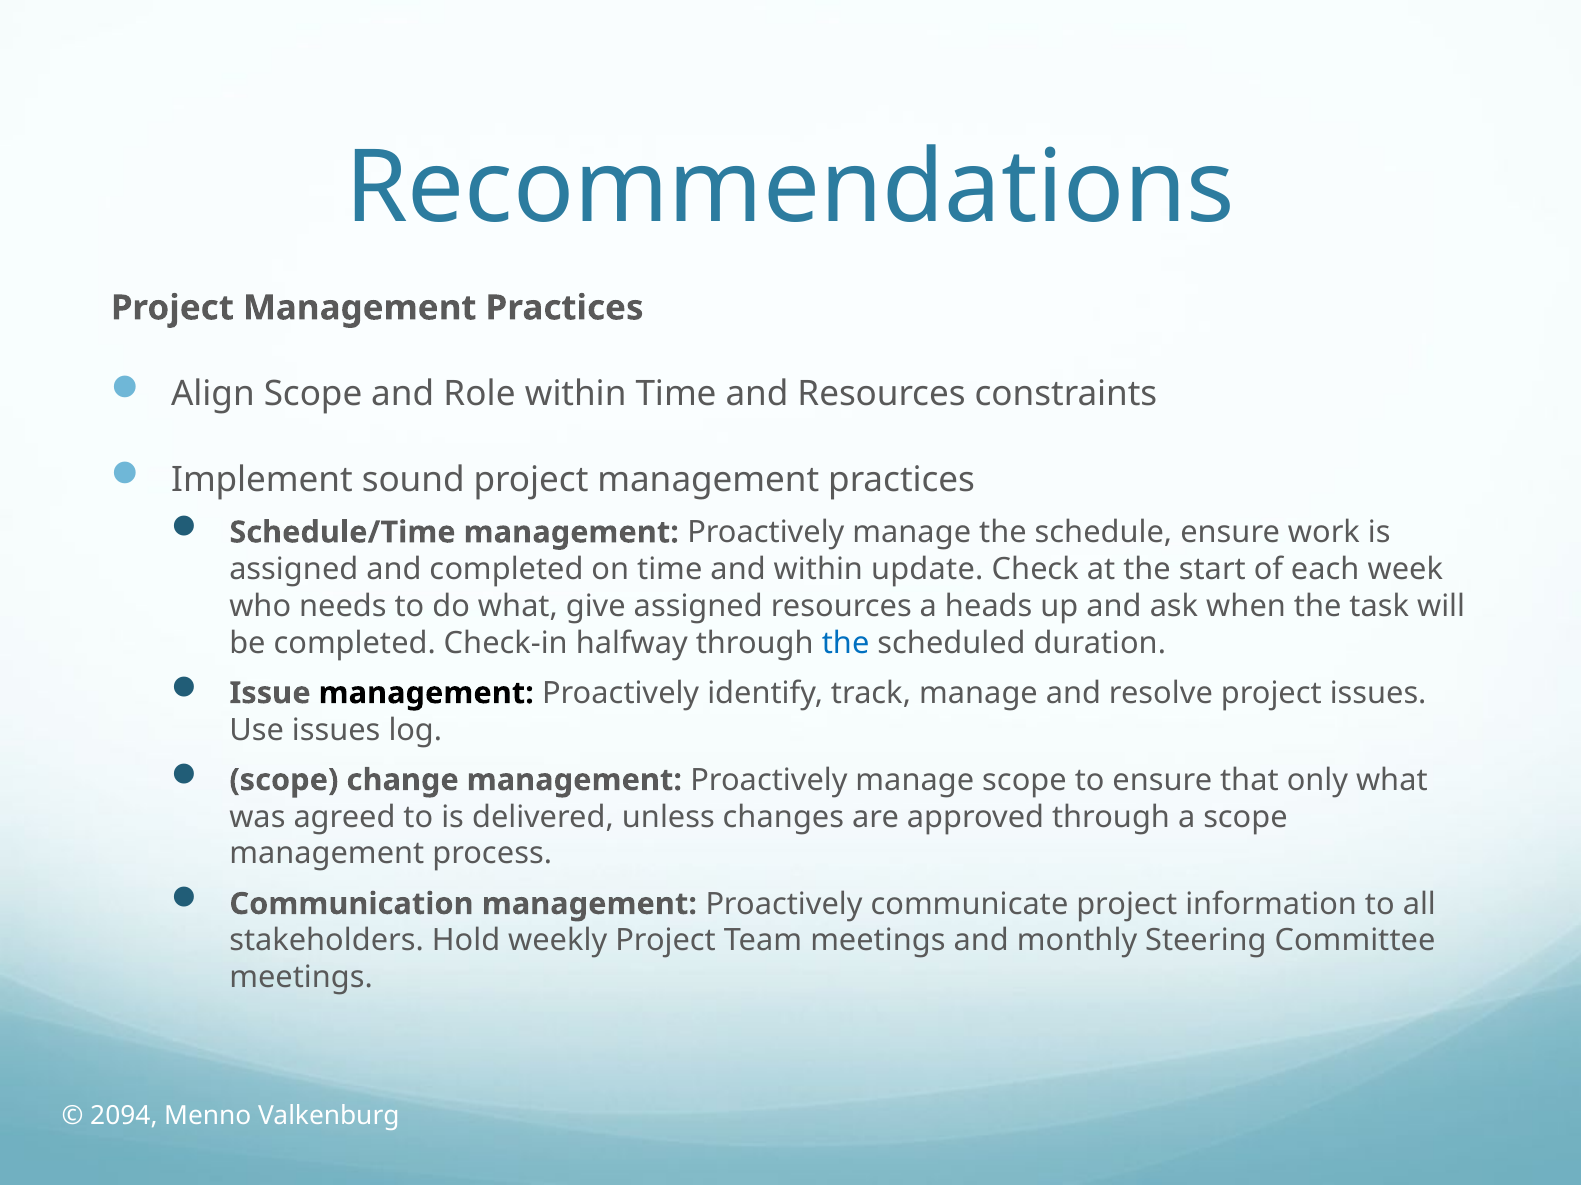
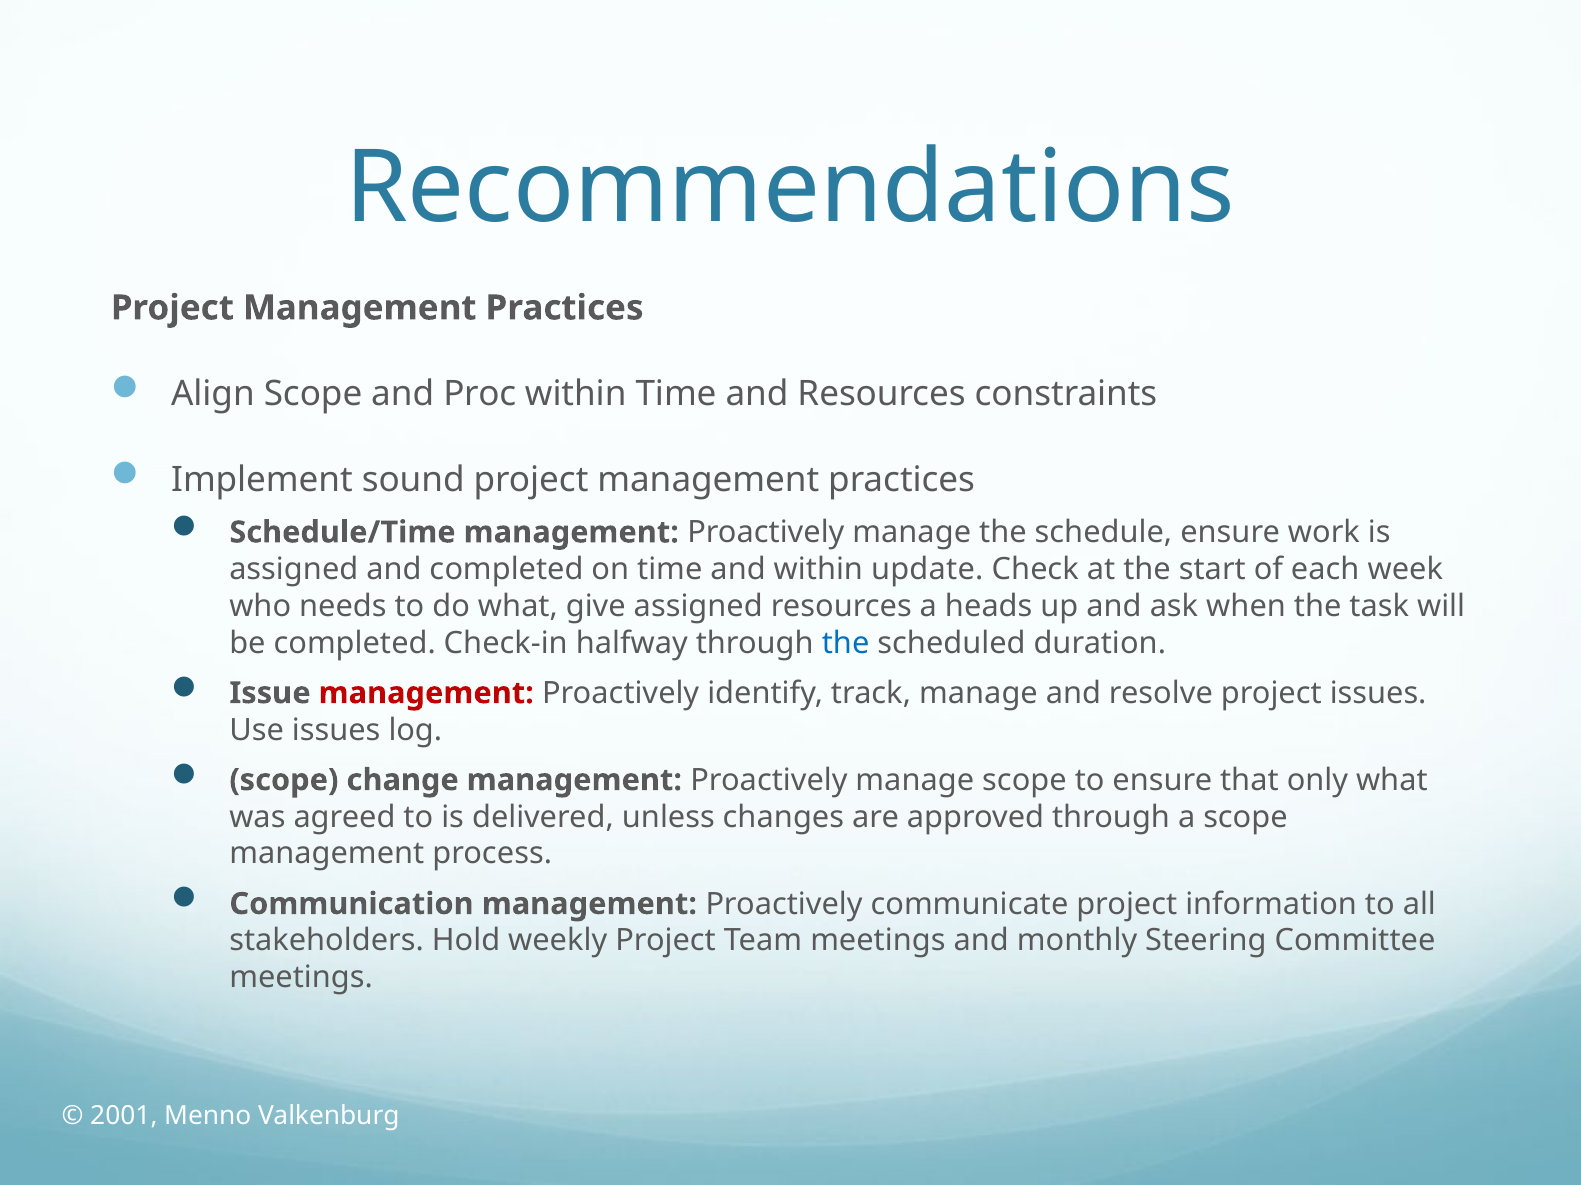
Role: Role -> Proc
management at (426, 694) colour: black -> red
2094: 2094 -> 2001
